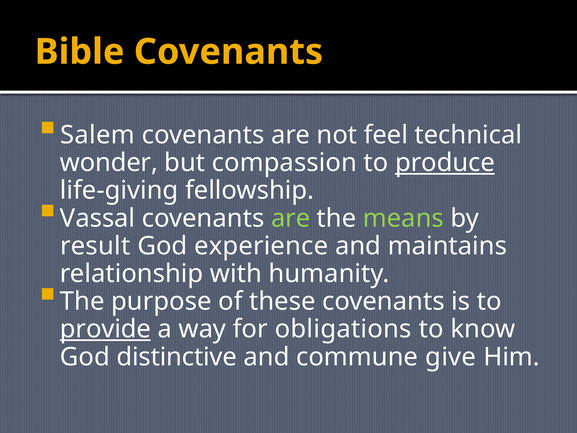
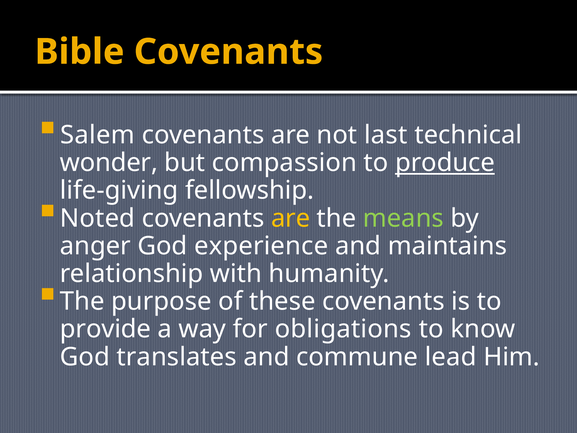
feel: feel -> last
Vassal: Vassal -> Noted
are at (291, 218) colour: light green -> yellow
result: result -> anger
provide underline: present -> none
distinctive: distinctive -> translates
give: give -> lead
